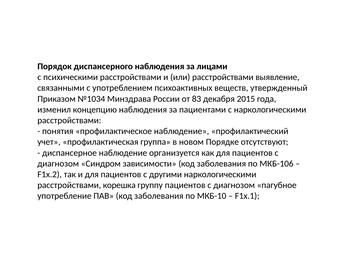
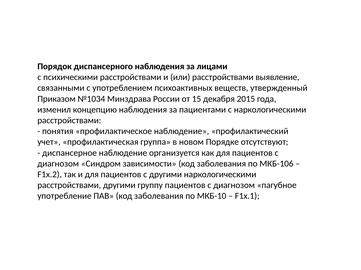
83: 83 -> 15
расстройствами корешка: корешка -> другими
